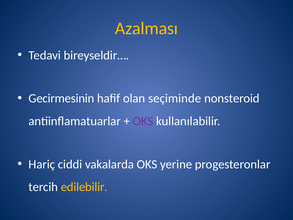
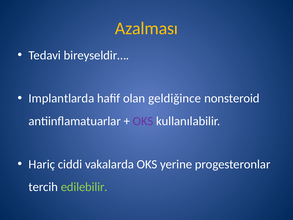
Gecirmesinin: Gecirmesinin -> Implantlarda
seçiminde: seçiminde -> geldiǧince
edilebilir colour: yellow -> light green
